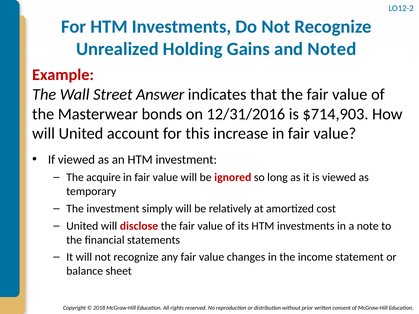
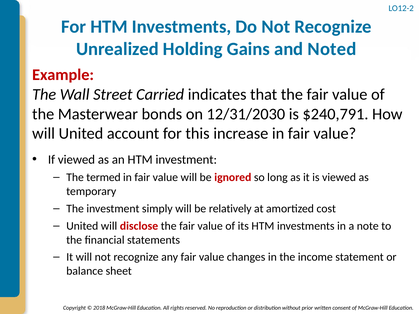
Answer: Answer -> Carried
12/31/2016: 12/31/2016 -> 12/31/2030
$714,903: $714,903 -> $240,791
acquire: acquire -> termed
